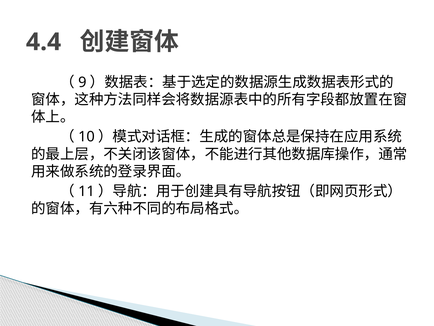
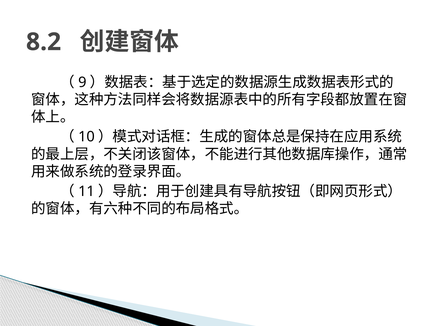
4.4: 4.4 -> 8.2
